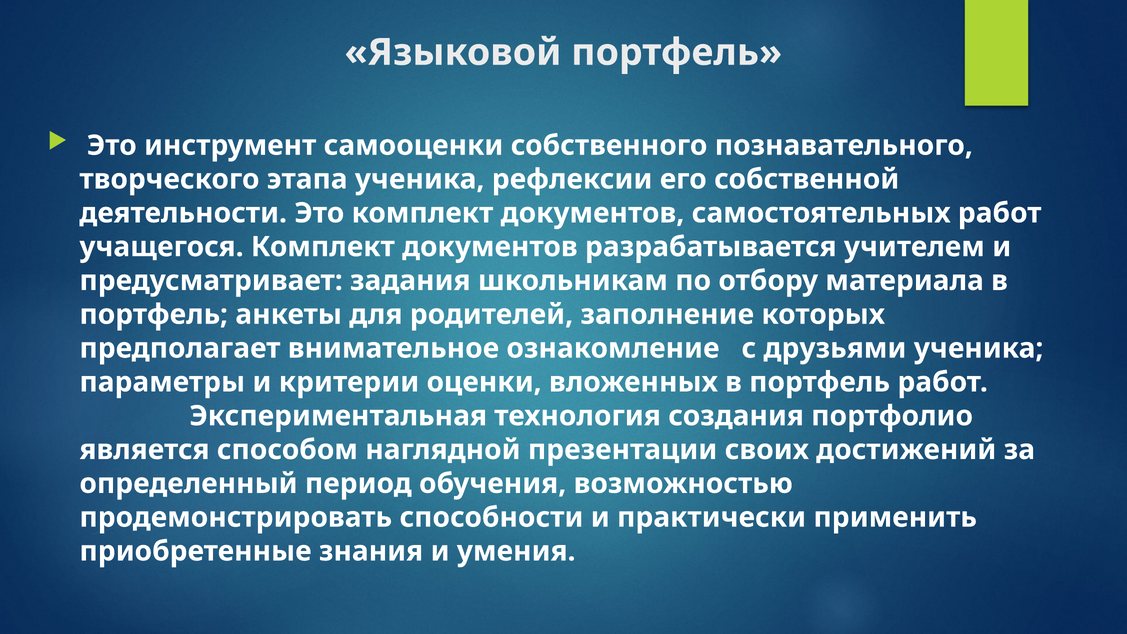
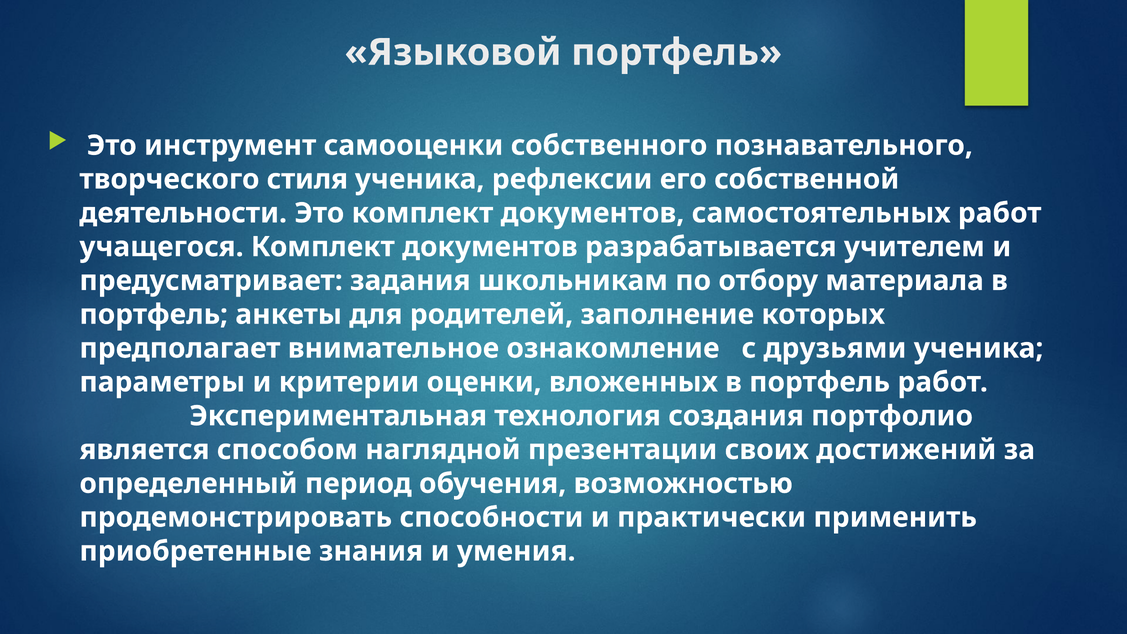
этапа: этапа -> стиля
